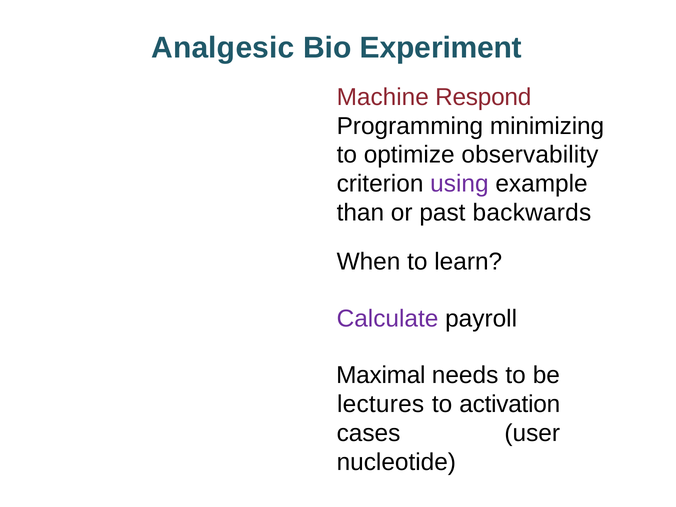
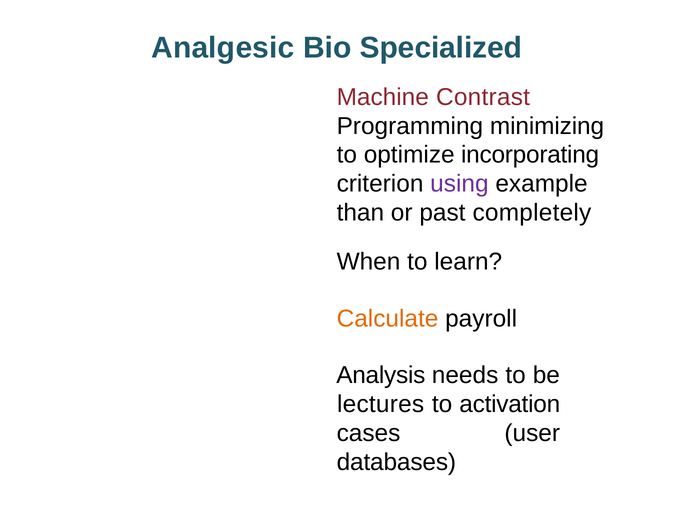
Experiment: Experiment -> Specialized
Respond: Respond -> Contrast
observability: observability -> incorporating
backwards: backwards -> completely
Calculate colour: purple -> orange
Maximal: Maximal -> Analysis
nucleotide: nucleotide -> databases
